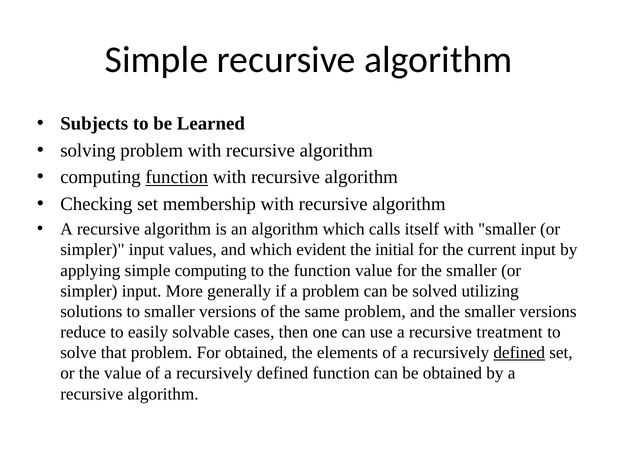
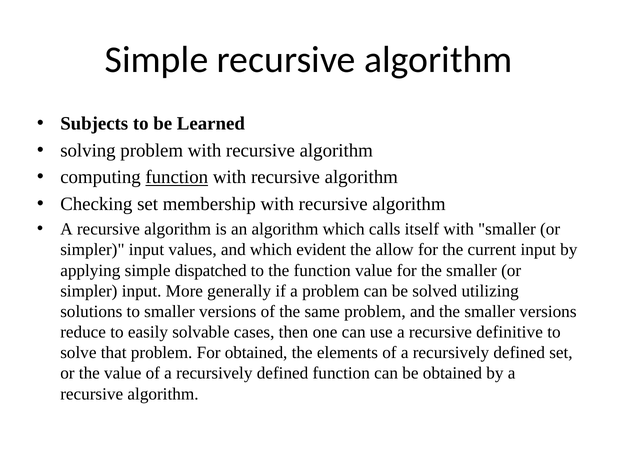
initial: initial -> allow
simple computing: computing -> dispatched
treatment: treatment -> definitive
defined at (519, 353) underline: present -> none
